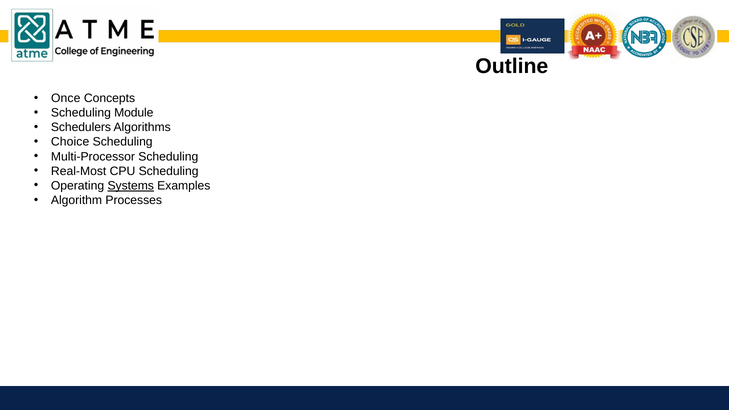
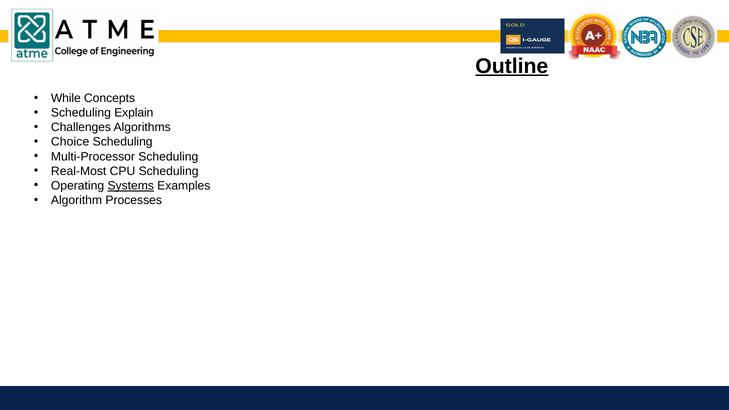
Outline underline: none -> present
Once: Once -> While
Module: Module -> Explain
Schedulers: Schedulers -> Challenges
